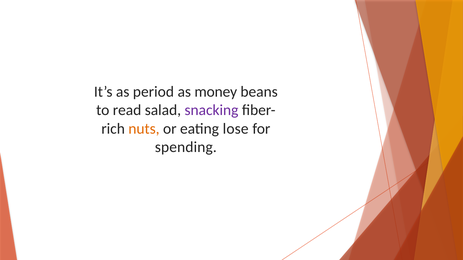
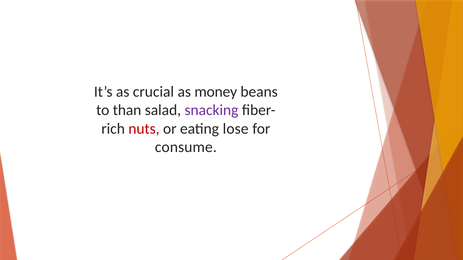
period: period -> crucial
read: read -> than
nuts colour: orange -> red
spending: spending -> consume
